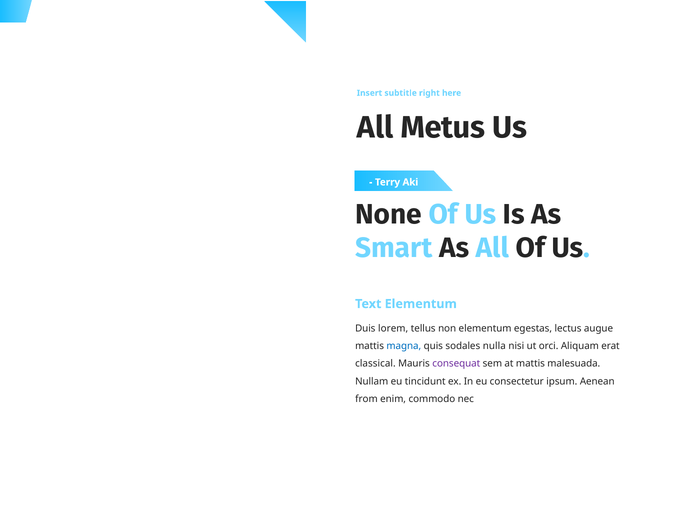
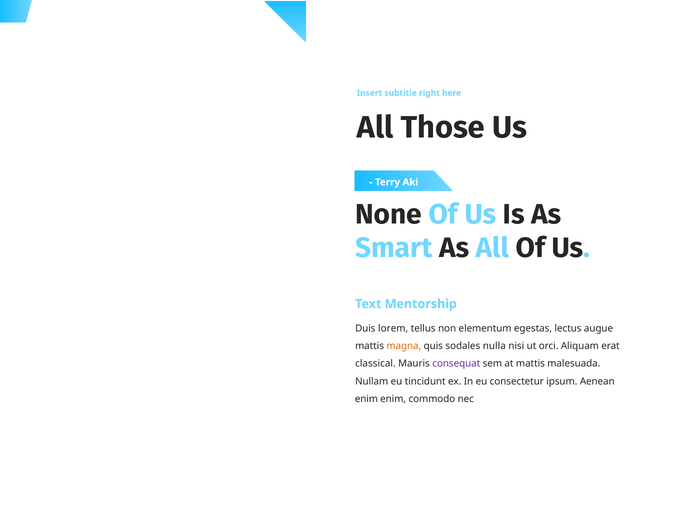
Metus: Metus -> Those
Text Elementum: Elementum -> Mentorship
magna colour: blue -> orange
from at (366, 399): from -> enim
